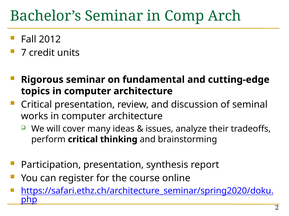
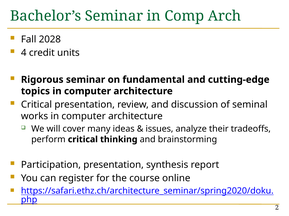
2012: 2012 -> 2028
7: 7 -> 4
